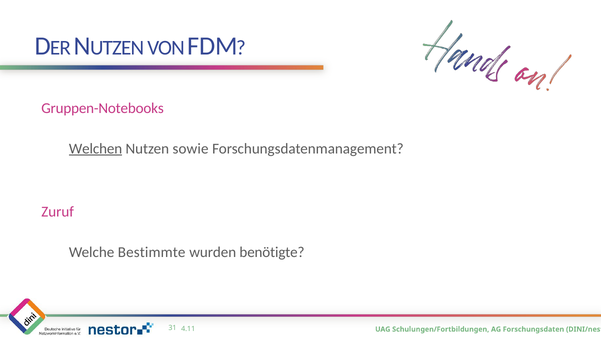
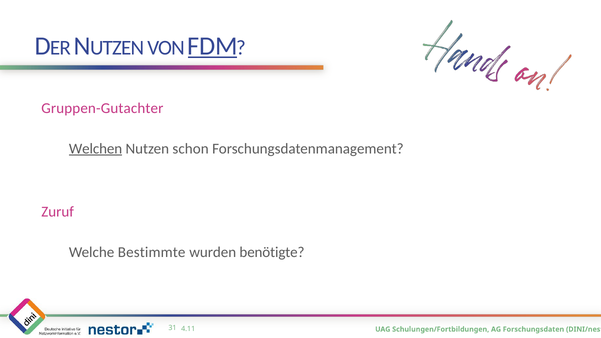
FDM underline: none -> present
Gruppen-Notebooks: Gruppen-Notebooks -> Gruppen-Gutachter
sowie: sowie -> schon
